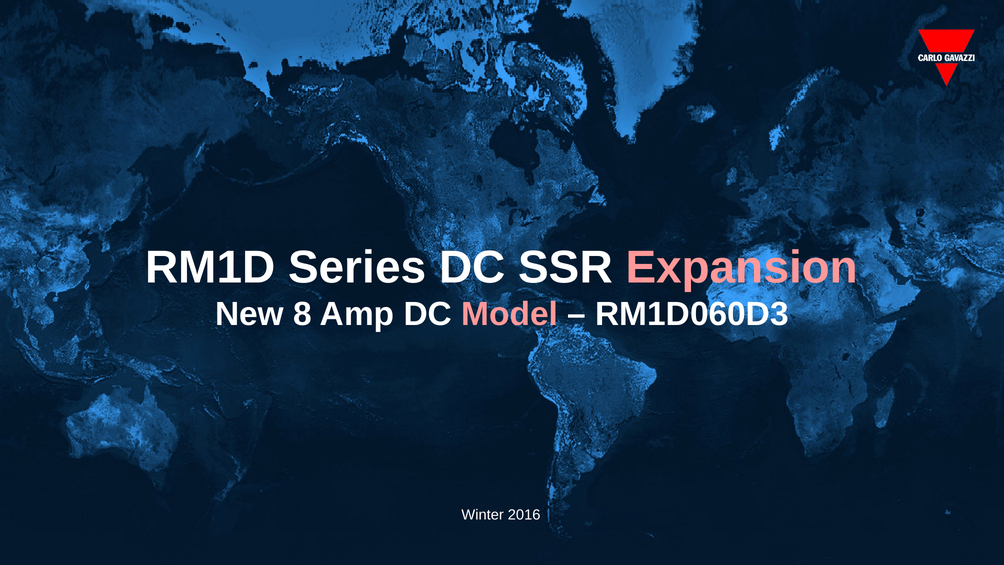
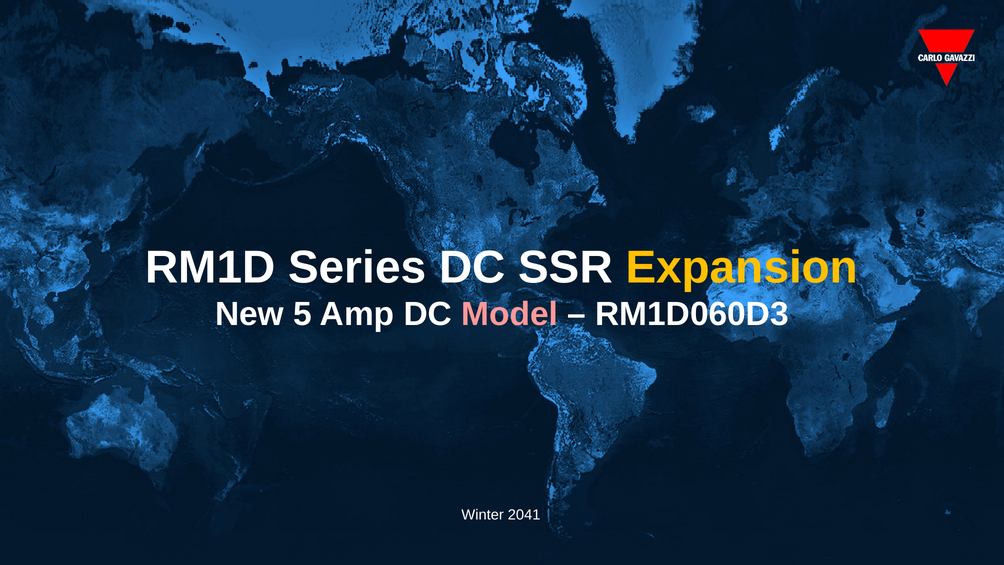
Expansion at (742, 267) colour: pink -> yellow
8: 8 -> 5
2016: 2016 -> 2041
